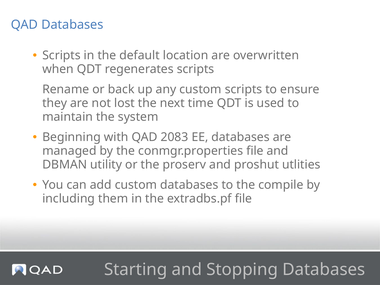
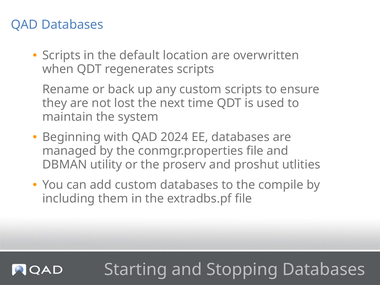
2083: 2083 -> 2024
